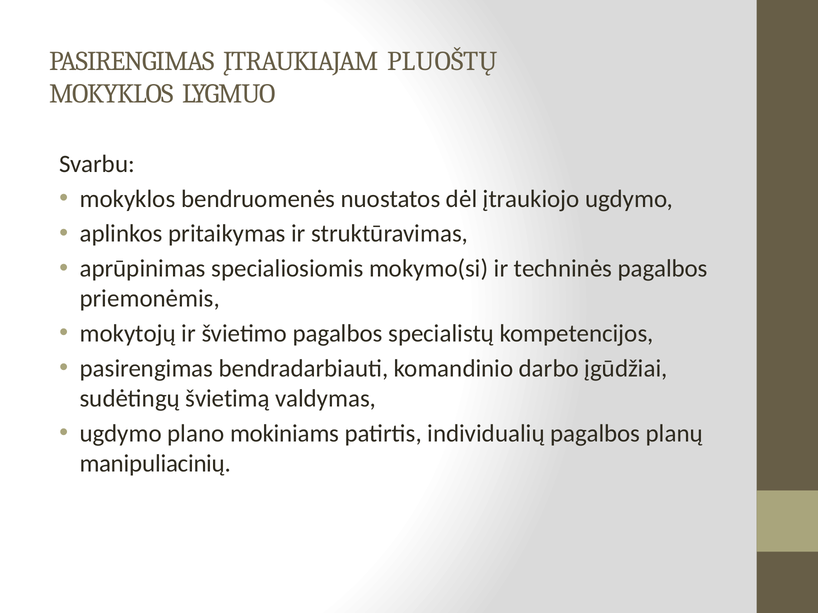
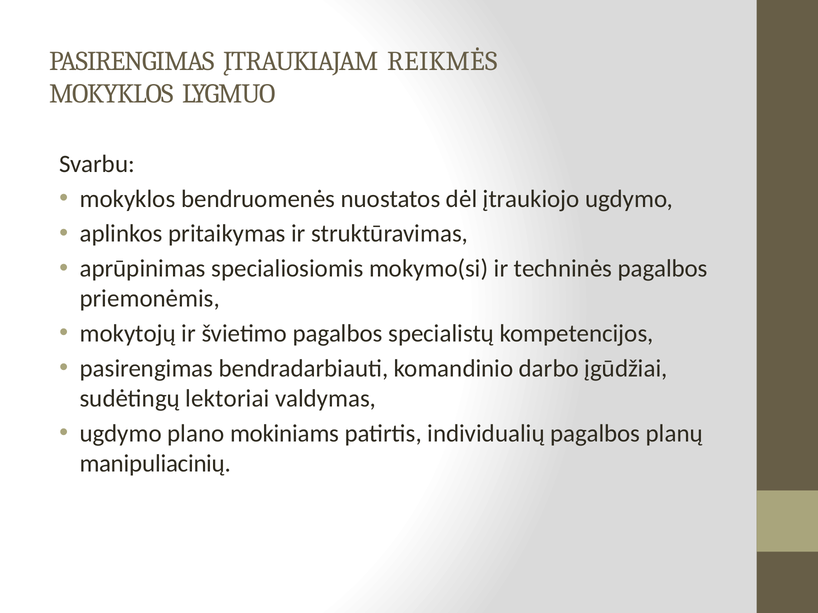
PLUOŠTŲ: PLUOŠTŲ -> REIKMĖS
švietimą: švietimą -> lektoriai
